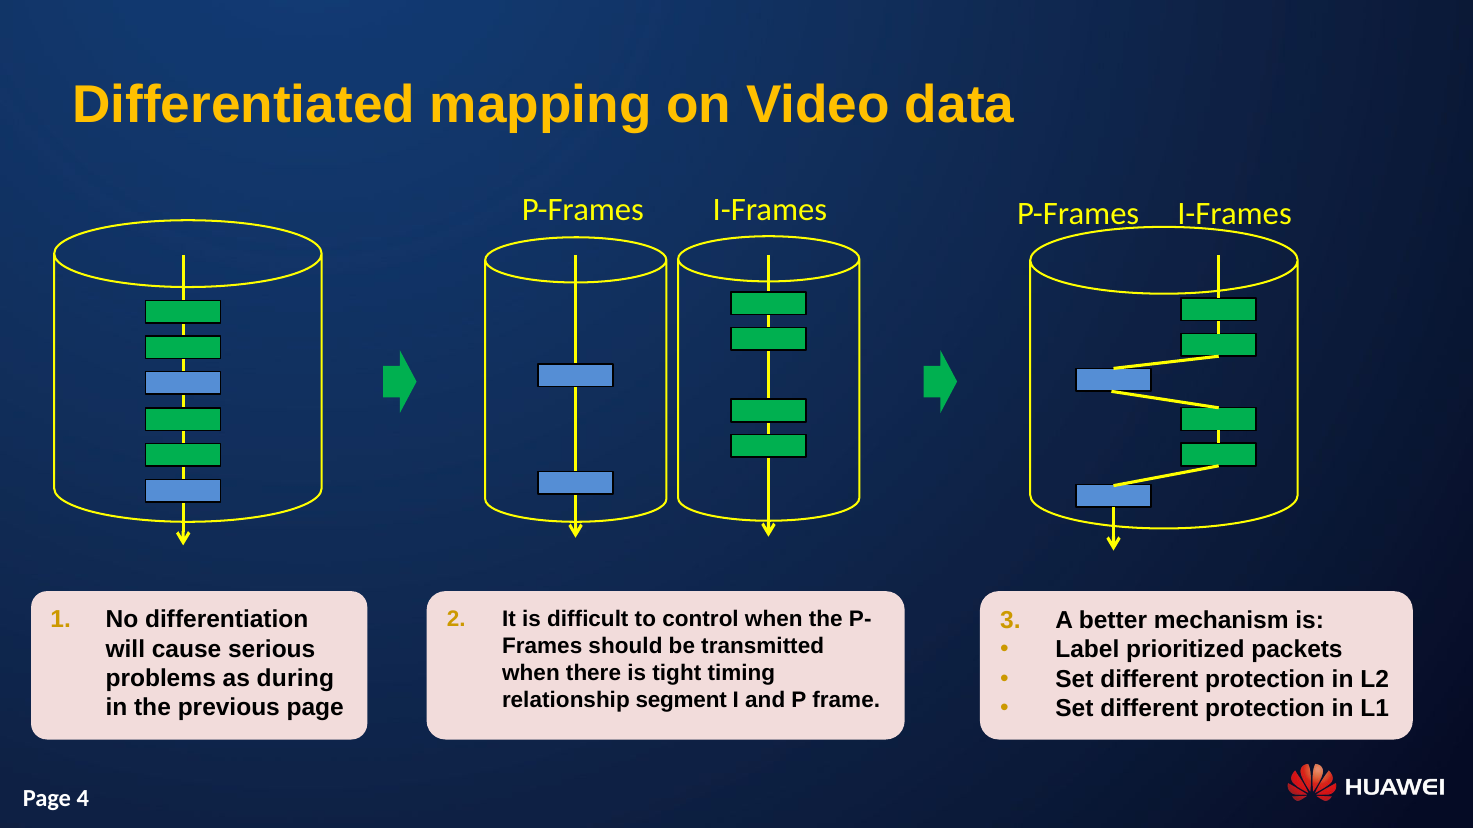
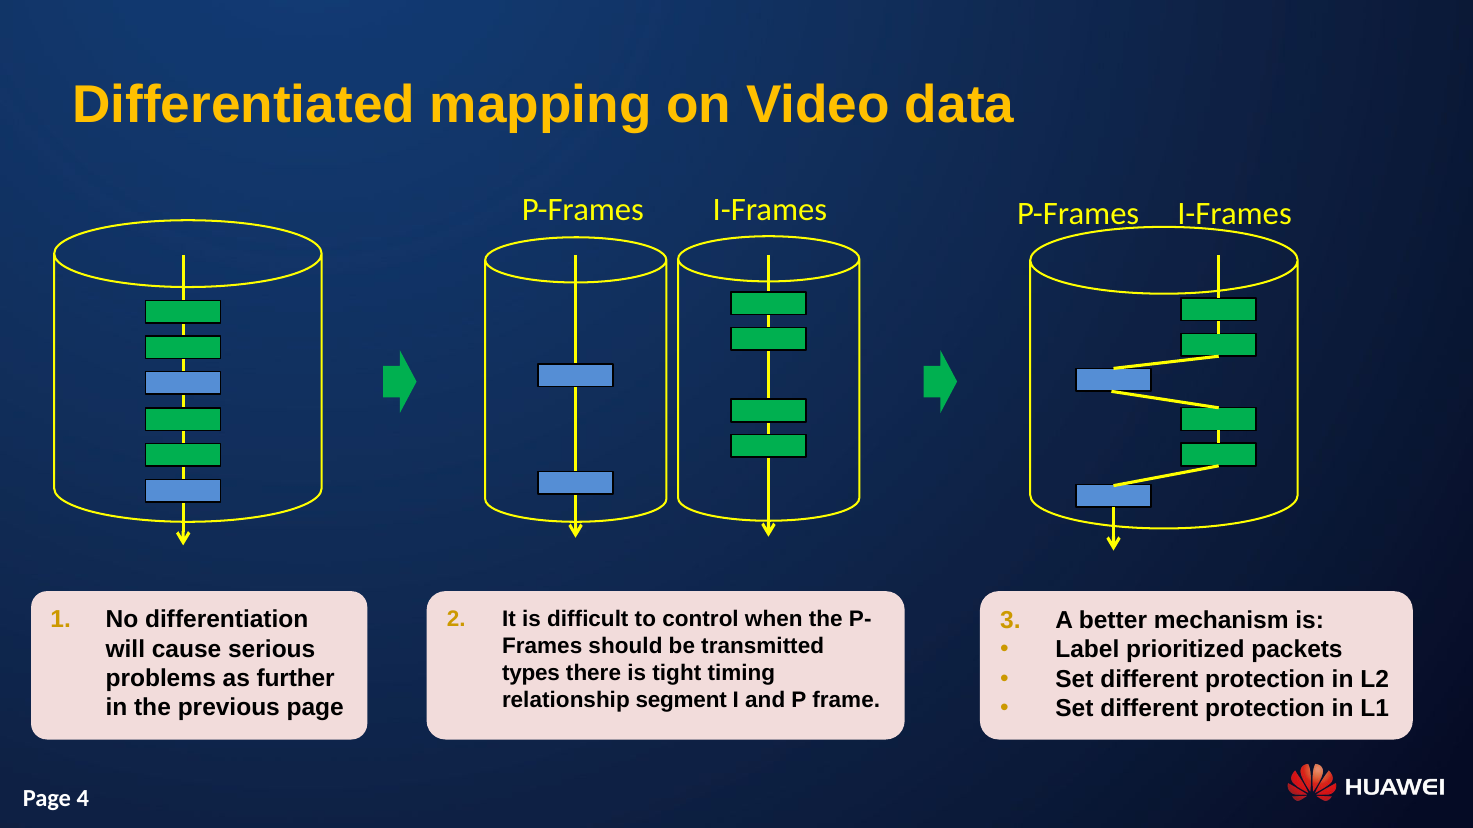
when at (531, 674): when -> types
during: during -> further
